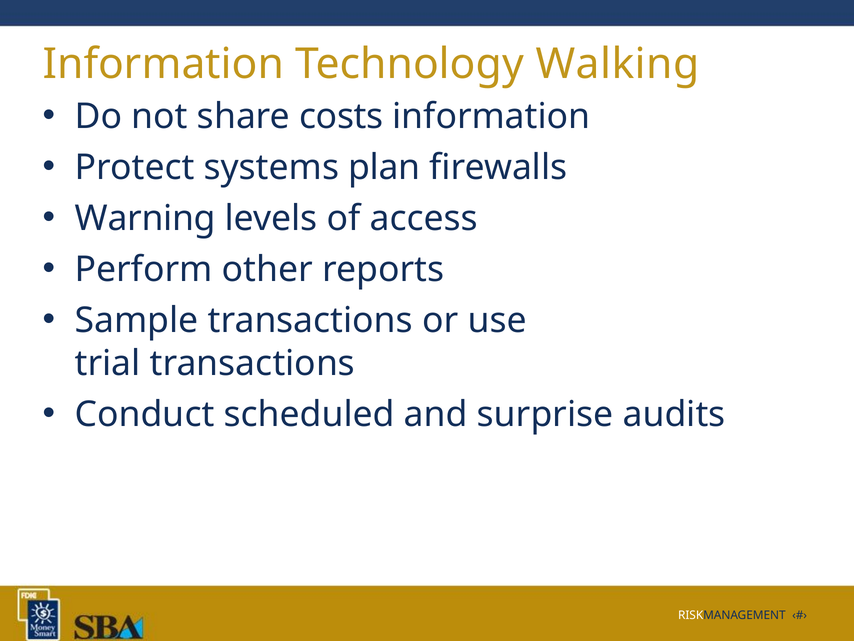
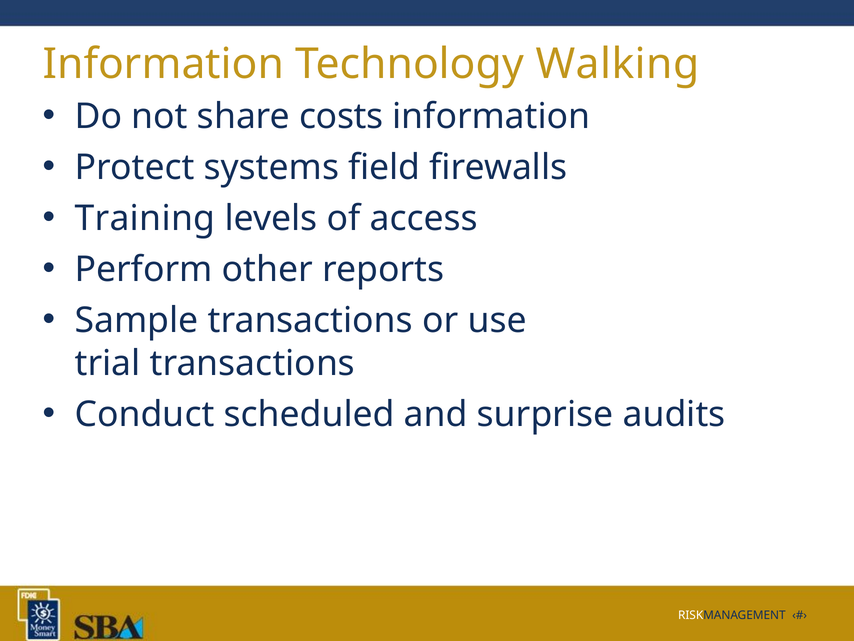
plan: plan -> field
Warning: Warning -> Training
